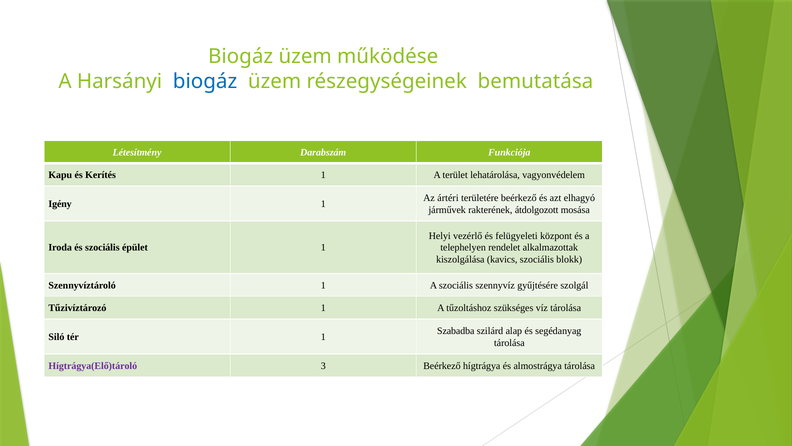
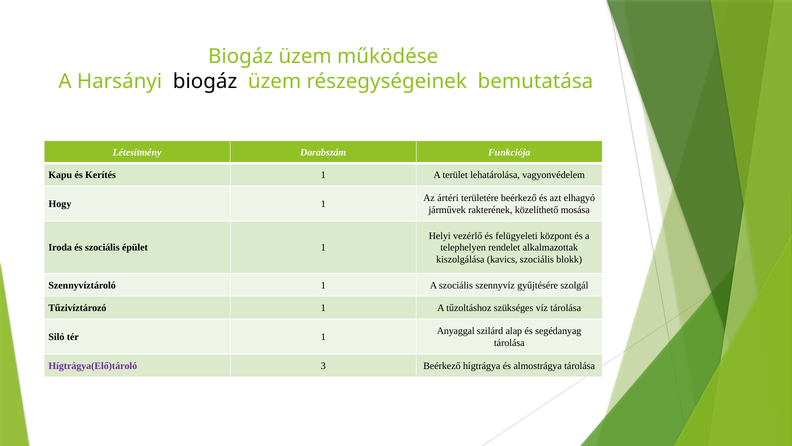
biogáz at (205, 81) colour: blue -> black
Igény: Igény -> Hogy
átdolgozott: átdolgozott -> közelíthető
Szabadba: Szabadba -> Anyaggal
